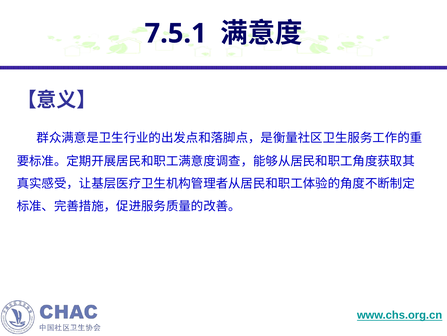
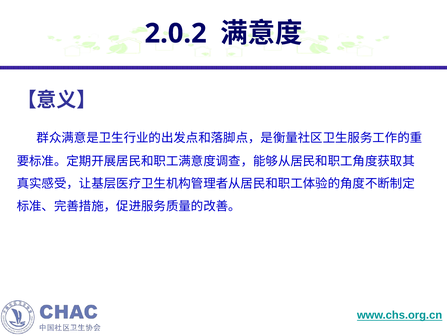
7.5.1: 7.5.1 -> 2.0.2
